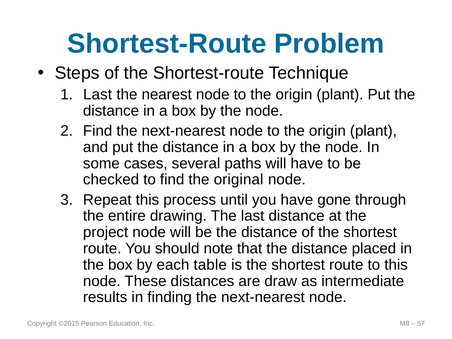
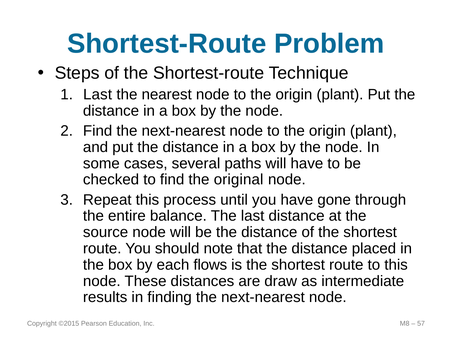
drawing: drawing -> balance
project: project -> source
table: table -> flows
